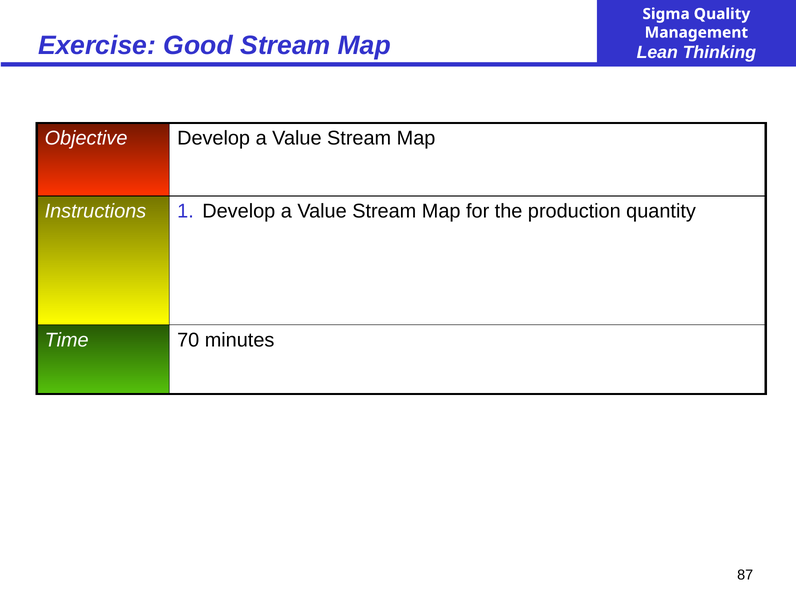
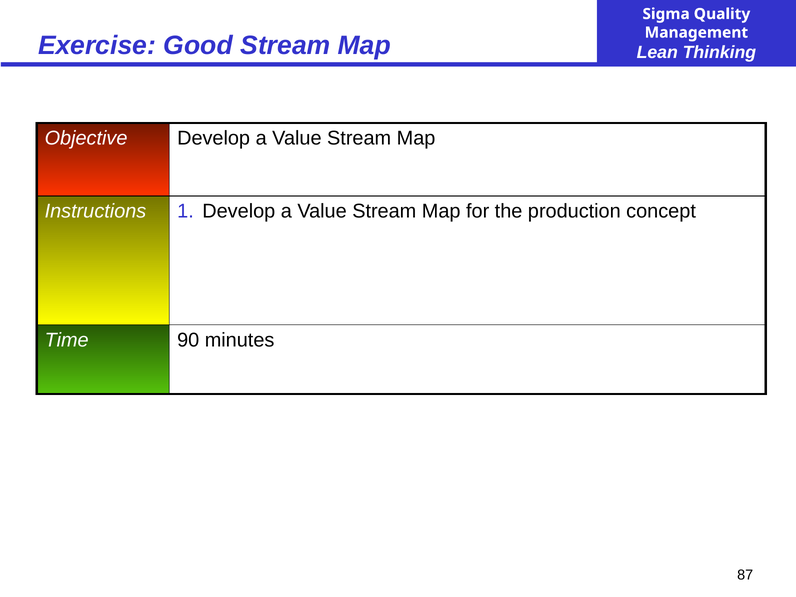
quantity: quantity -> concept
70: 70 -> 90
